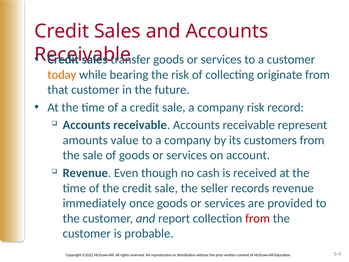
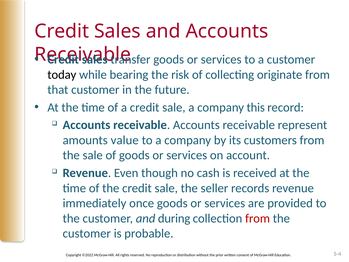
today colour: orange -> black
company risk: risk -> this
report: report -> during
